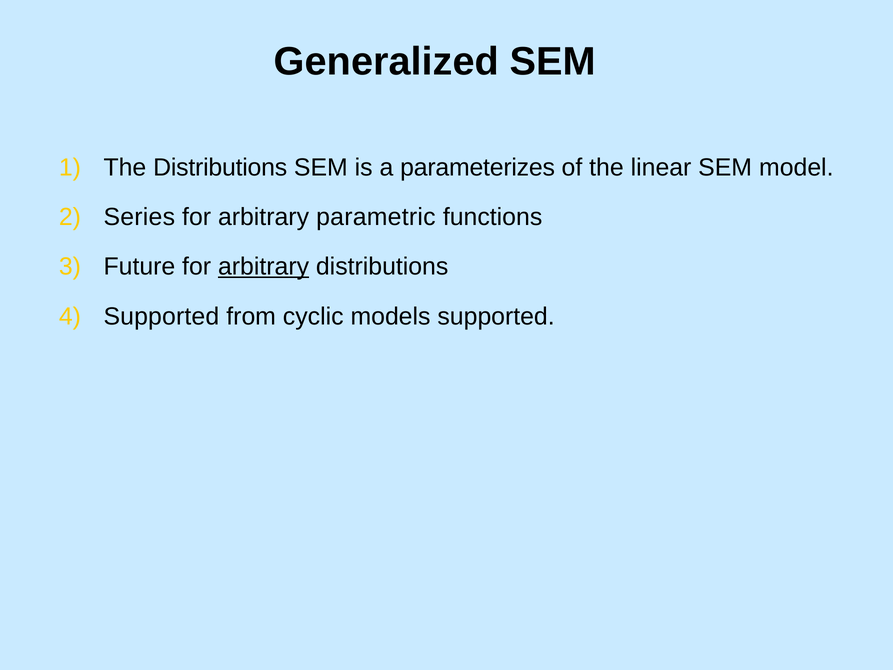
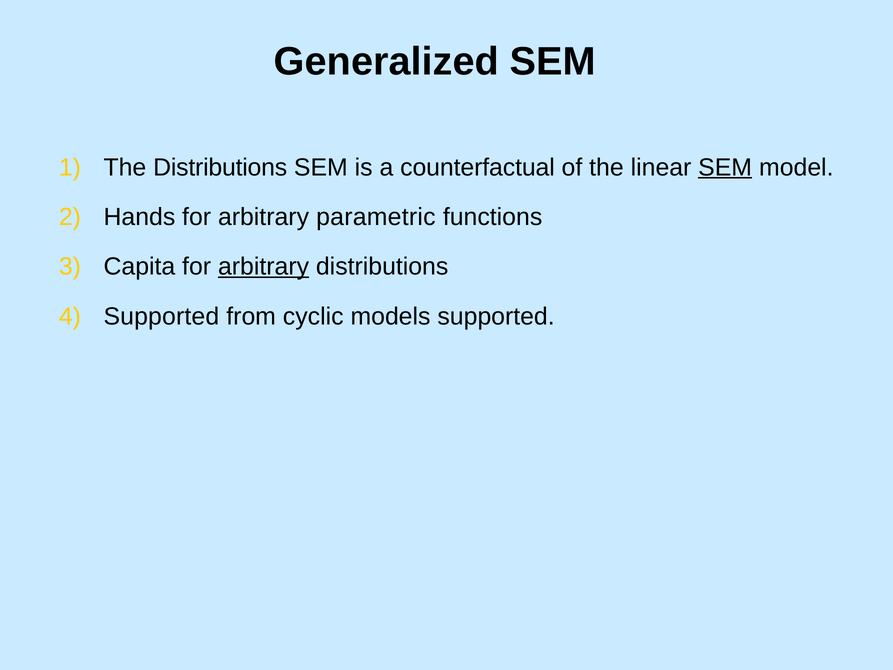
parameterizes: parameterizes -> counterfactual
SEM at (725, 167) underline: none -> present
Series: Series -> Hands
Future: Future -> Capita
